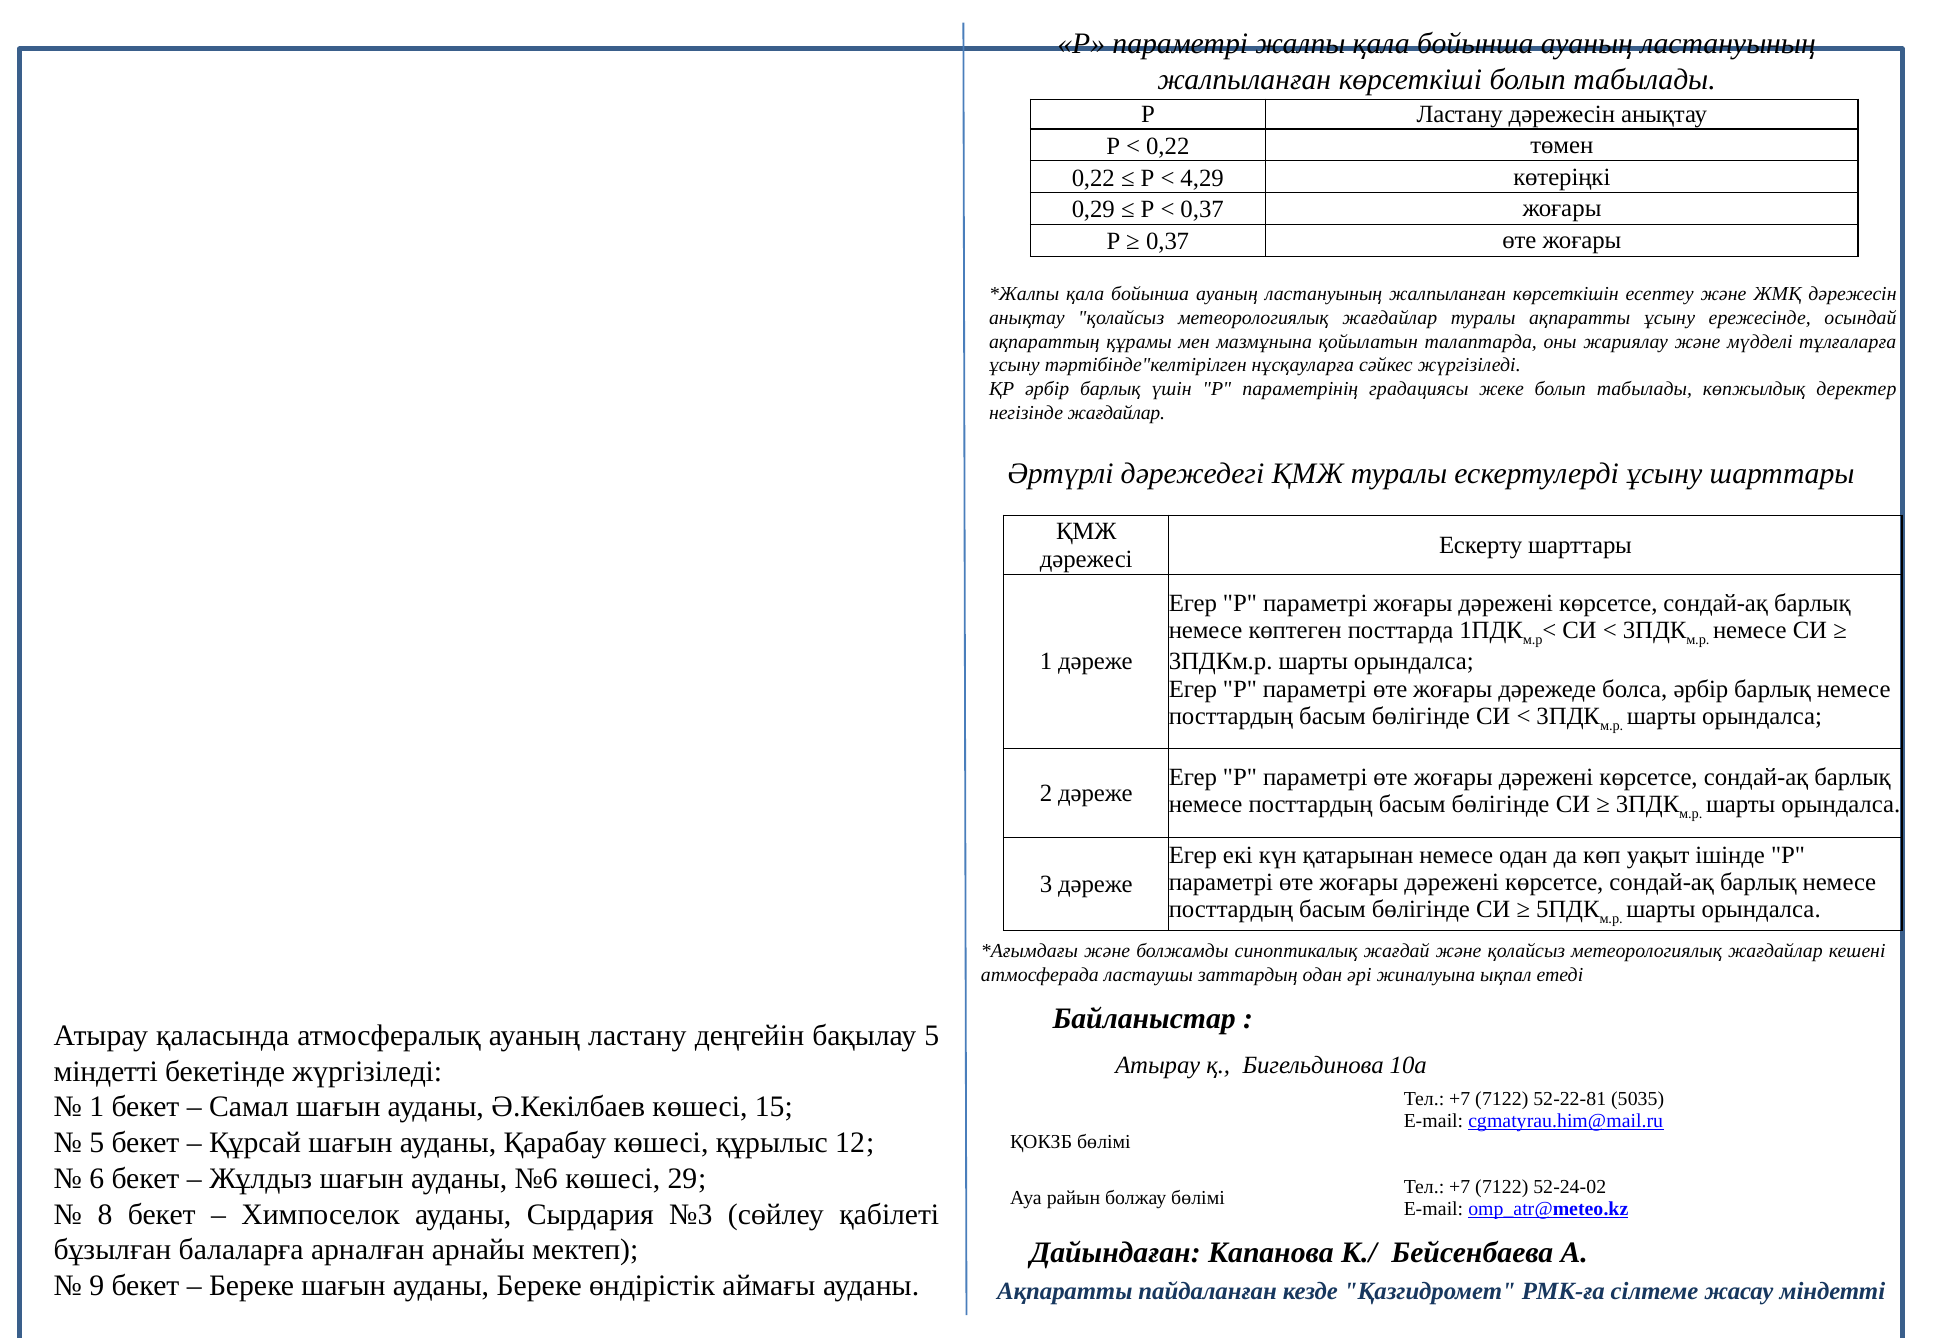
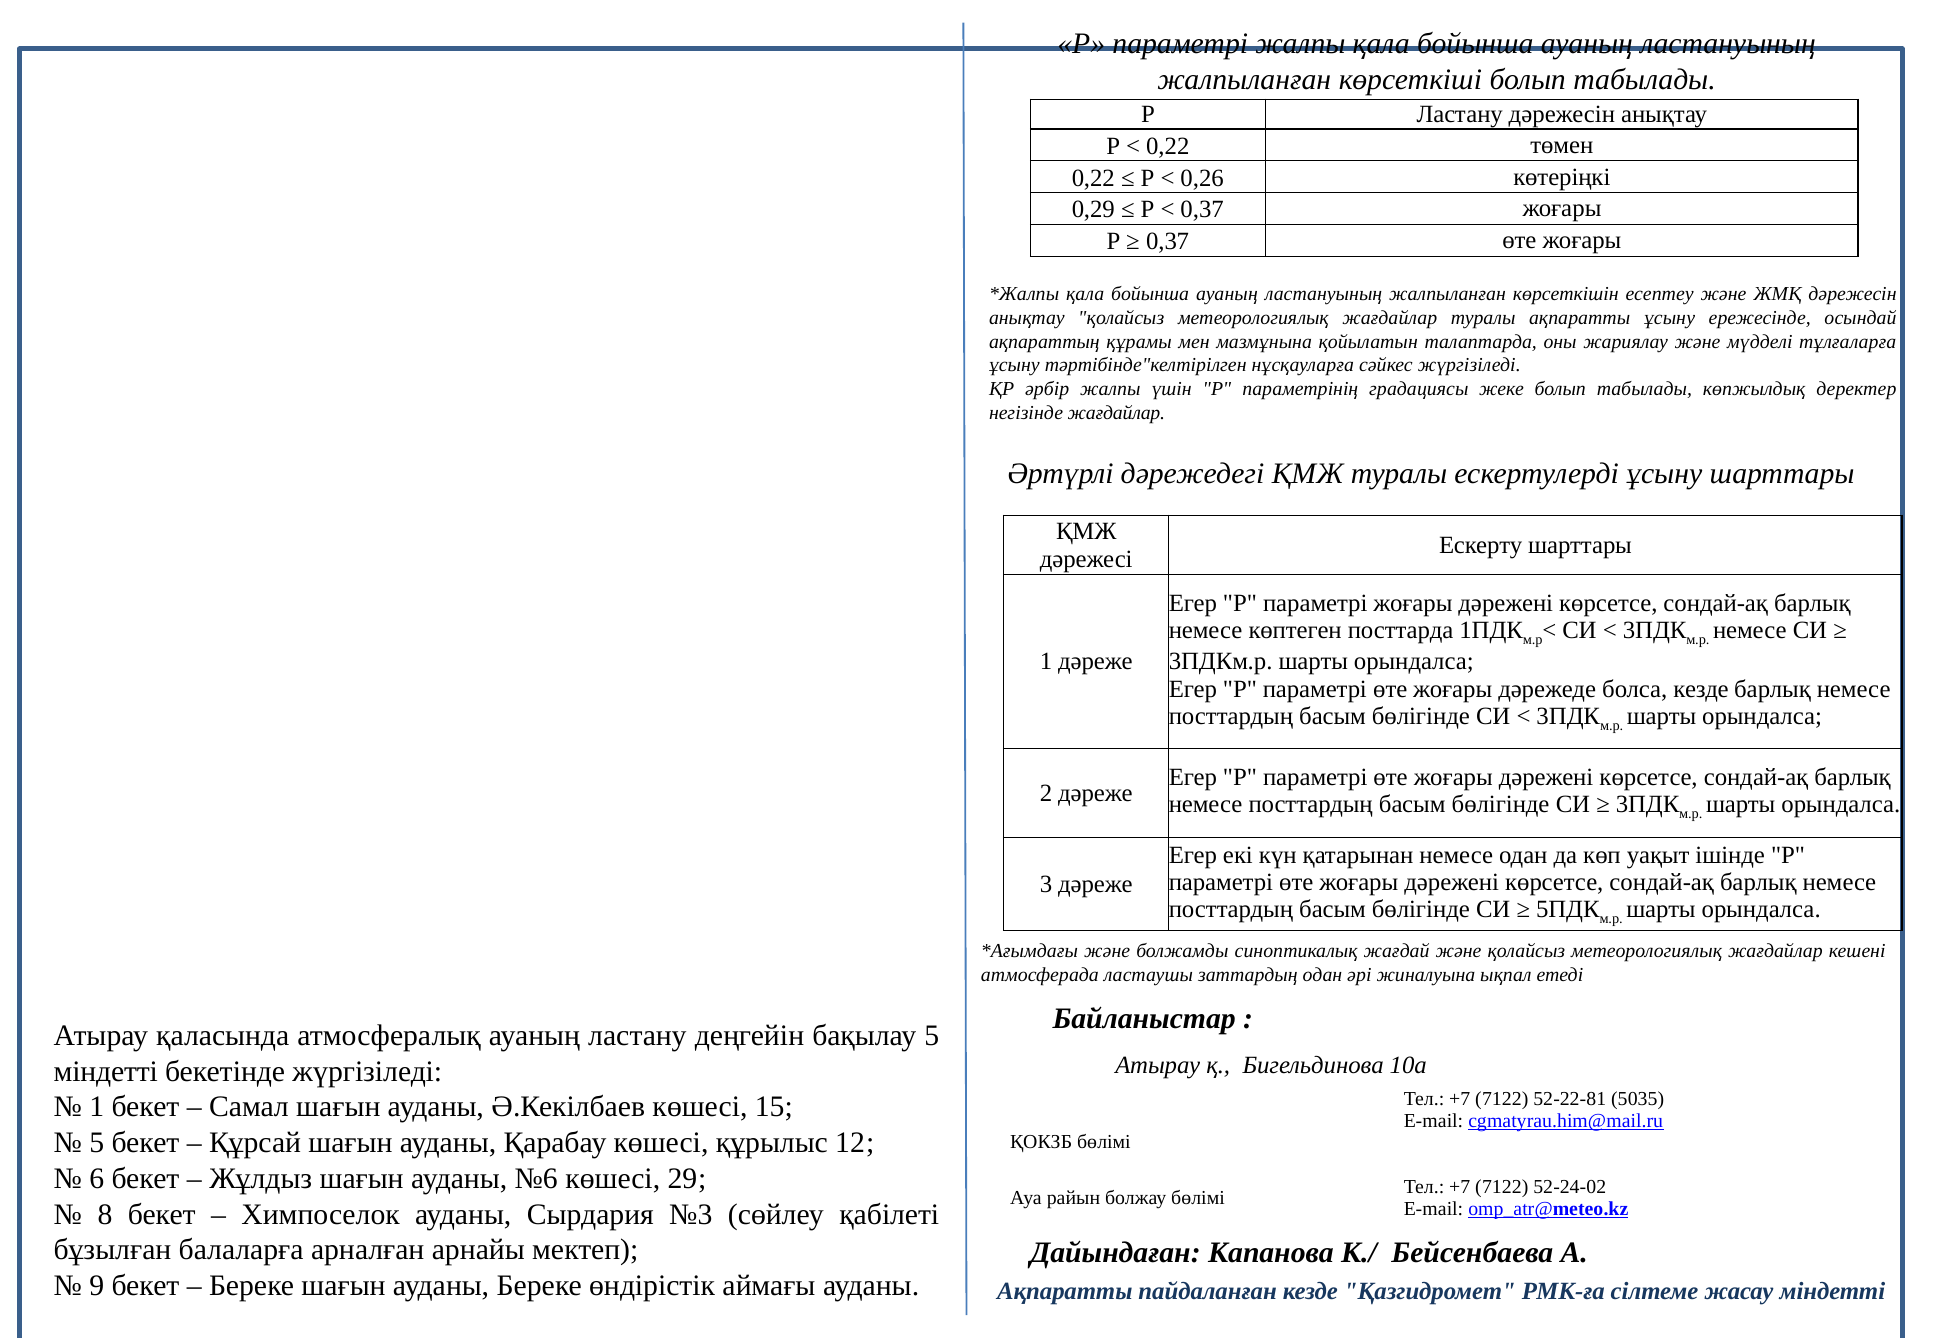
4,29: 4,29 -> 0,26
ҚР әрбір барлық: барлық -> жалпы
болса әрбір: әрбір -> кезде
